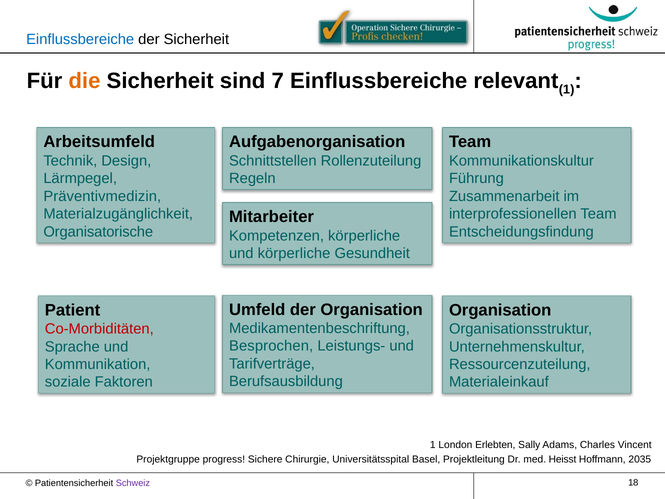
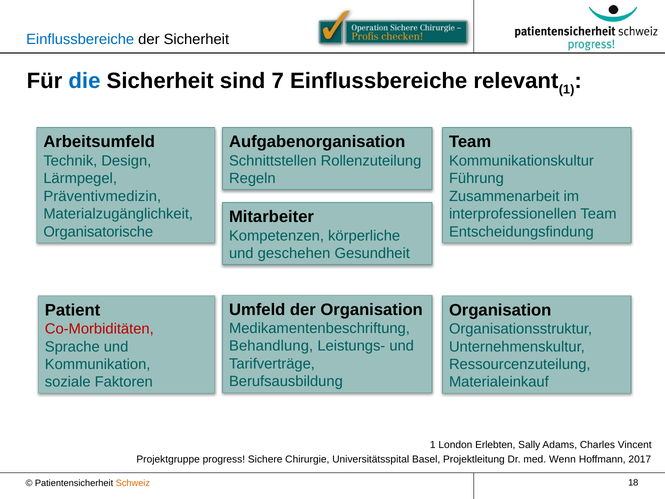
die colour: orange -> blue
und körperliche: körperliche -> geschehen
Besprochen: Besprochen -> Behandlung
Heisst: Heisst -> Wenn
2035: 2035 -> 2017
Schweiz colour: purple -> orange
